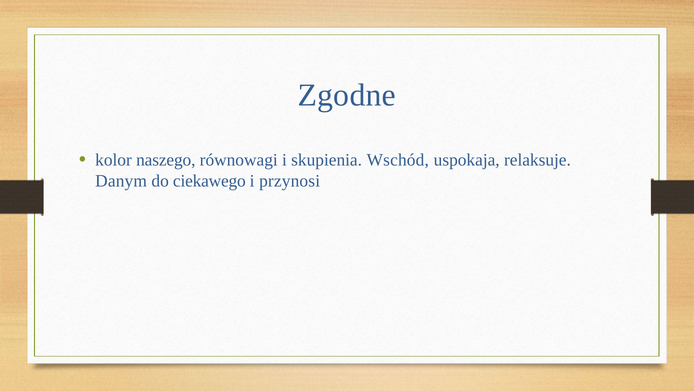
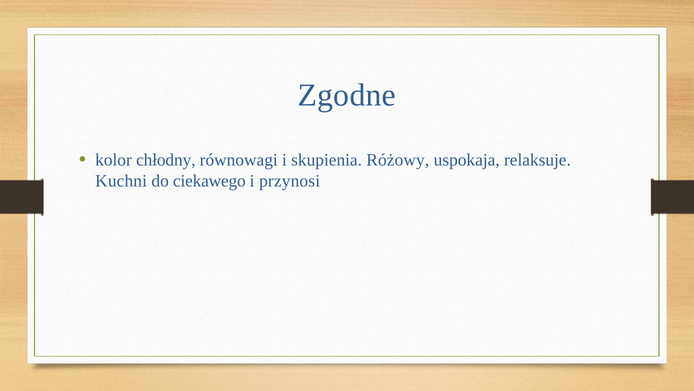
naszego: naszego -> chłodny
Wschód: Wschód -> Różowy
Danym: Danym -> Kuchni
